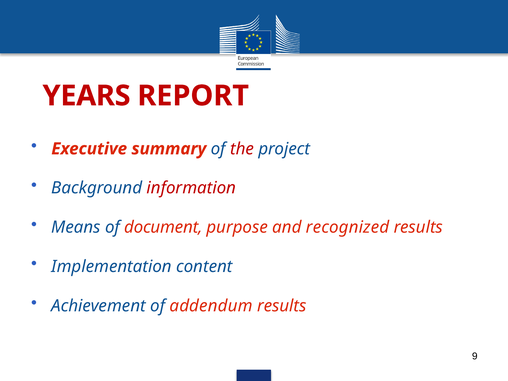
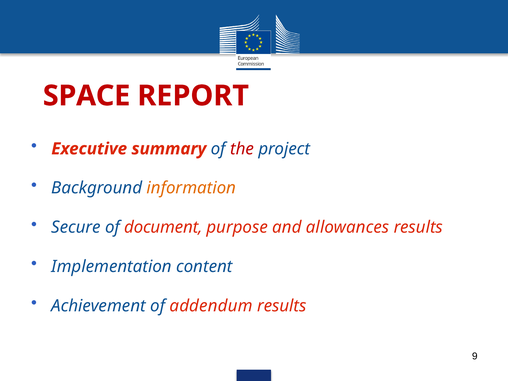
YEARS: YEARS -> SPACE
information colour: red -> orange
Means: Means -> Secure
recognized: recognized -> allowances
